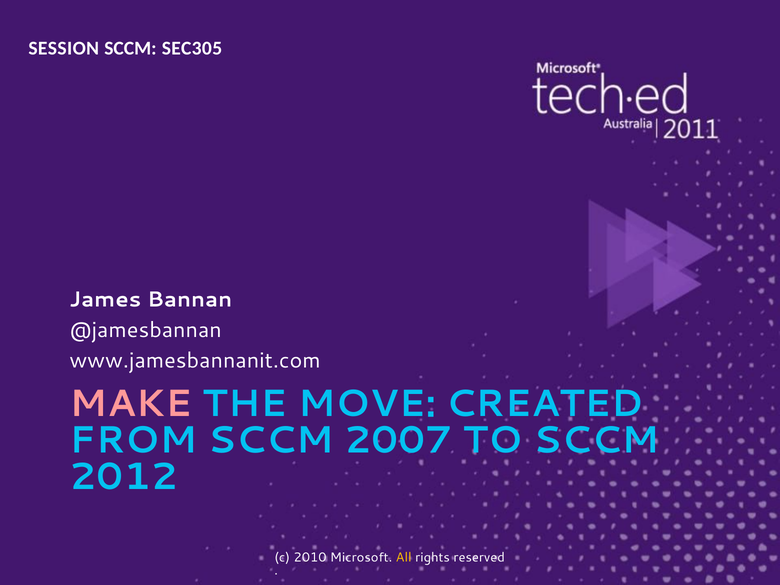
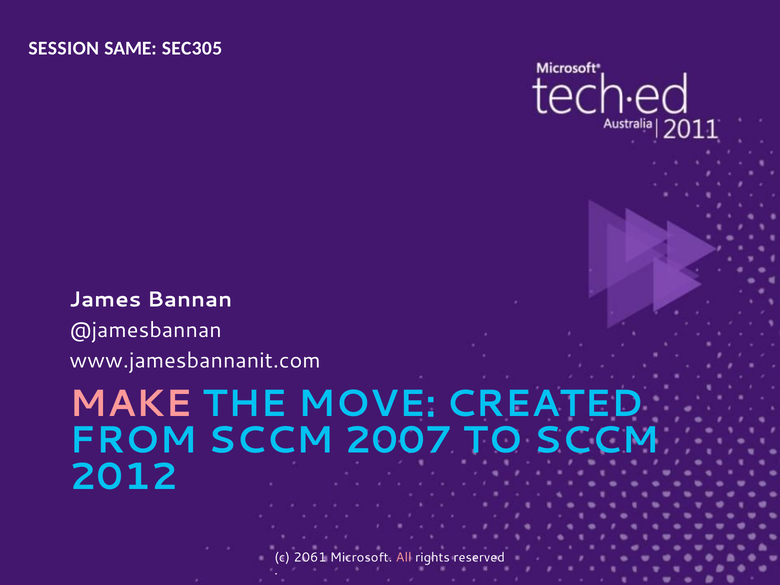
SESSION SCCM: SCCM -> SAME
2010: 2010 -> 2061
All colour: yellow -> pink
